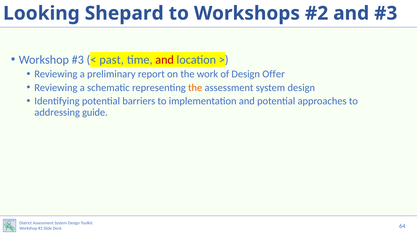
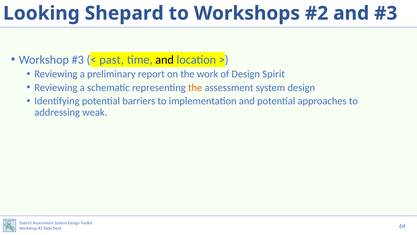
and at (165, 60) colour: red -> black
Offer: Offer -> Spirit
guide: guide -> weak
